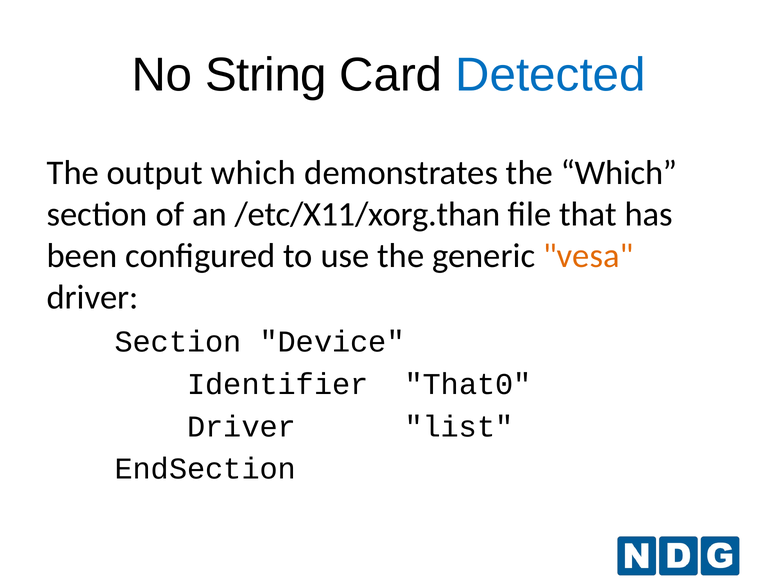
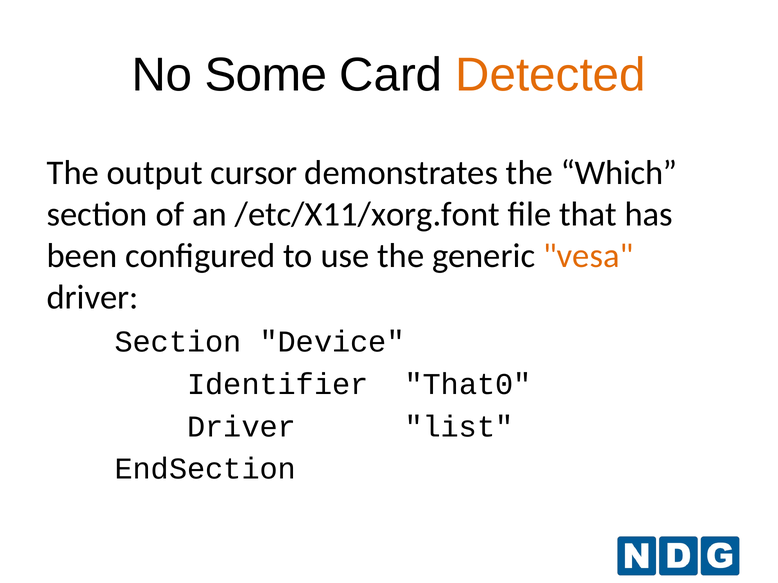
String: String -> Some
Detected colour: blue -> orange
output which: which -> cursor
/etc/X11/xorg.than: /etc/X11/xorg.than -> /etc/X11/xorg.font
